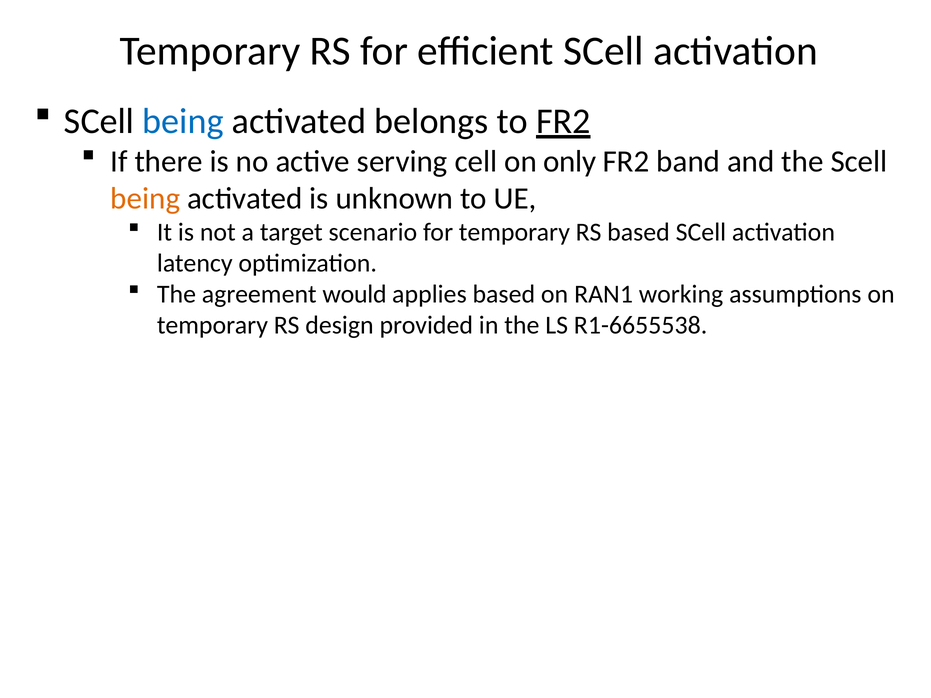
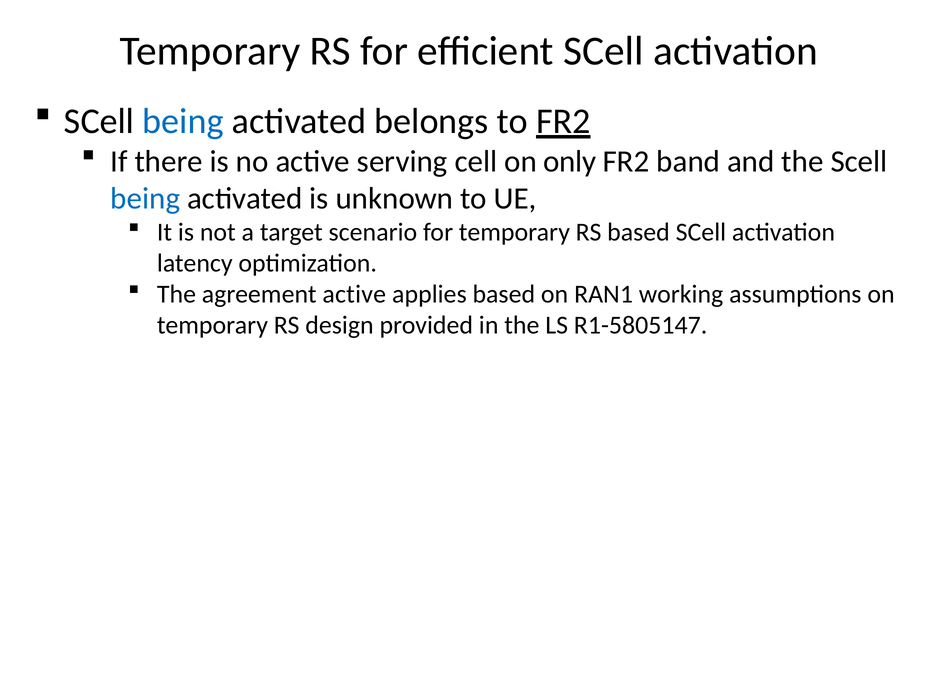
being at (145, 199) colour: orange -> blue
agreement would: would -> active
R1-6655538: R1-6655538 -> R1-5805147
